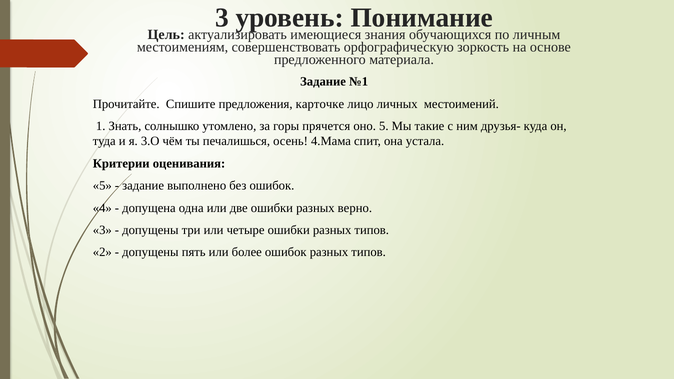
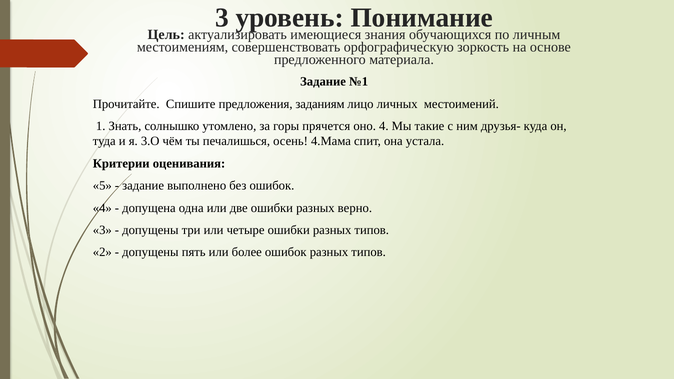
карточке: карточке -> заданиям
оно 5: 5 -> 4
